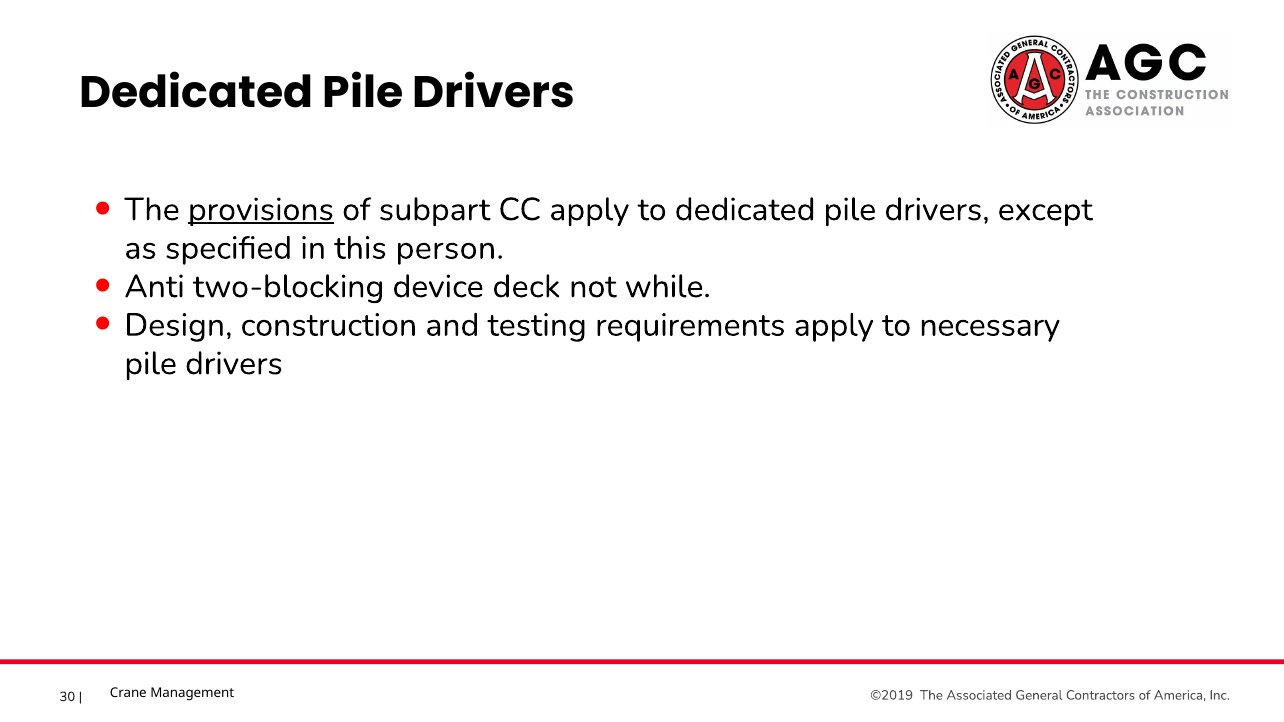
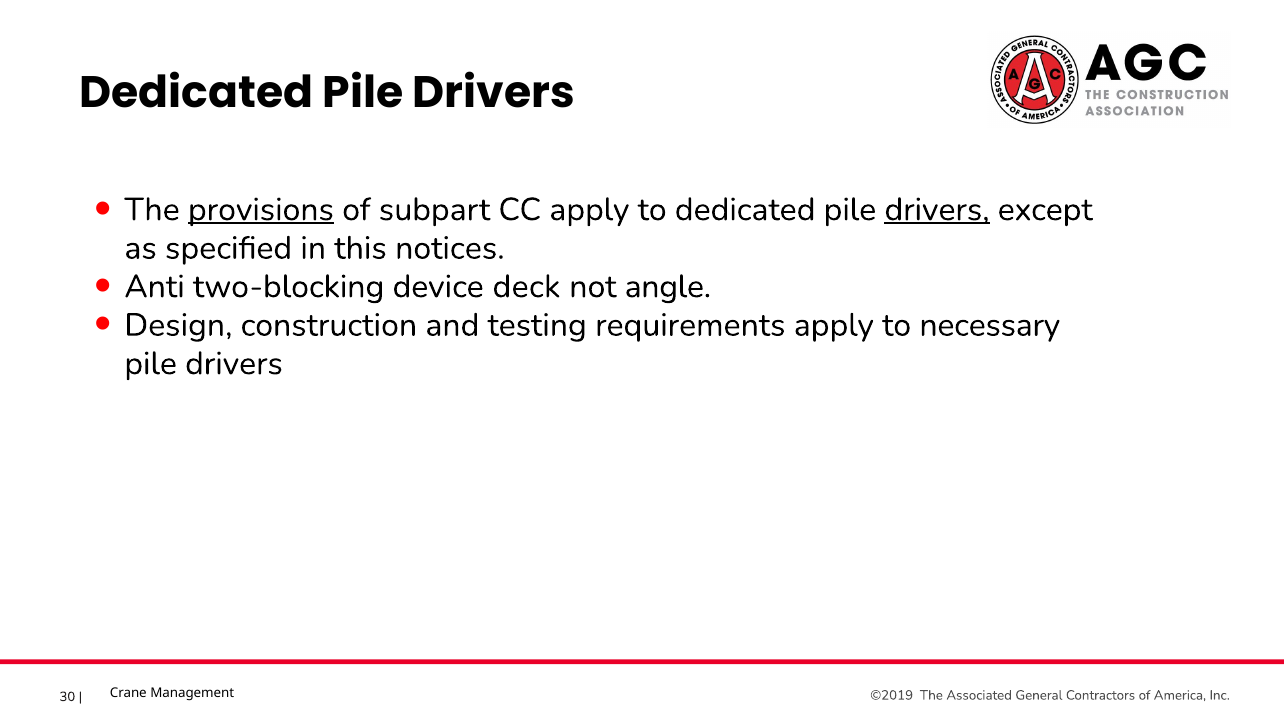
drivers at (937, 210) underline: none -> present
person: person -> notices
while: while -> angle
